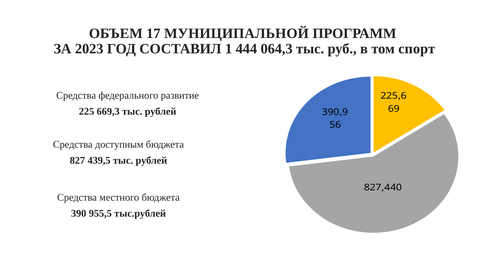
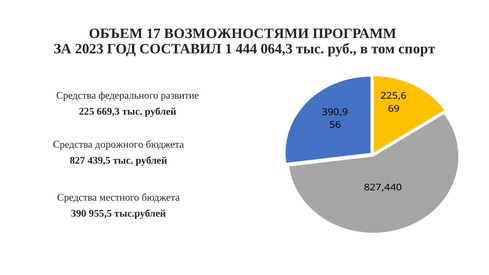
МУНИЦИПАЛЬНОЙ: МУНИЦИПАЛЬНОЙ -> ВОЗМОЖНОСТЯМИ
доступным: доступным -> дорожного
